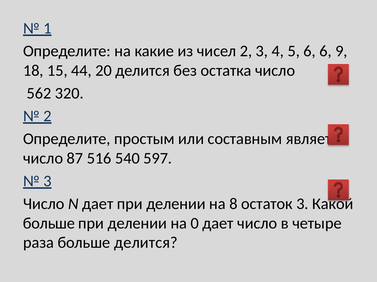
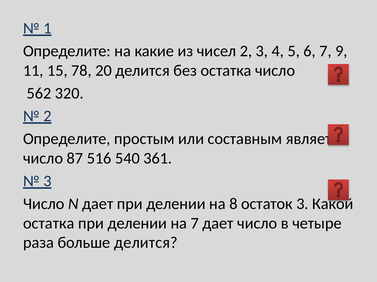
6 6: 6 -> 7
18: 18 -> 11
44: 44 -> 78
597: 597 -> 361
больше at (49, 224): больше -> остатка
на 0: 0 -> 7
